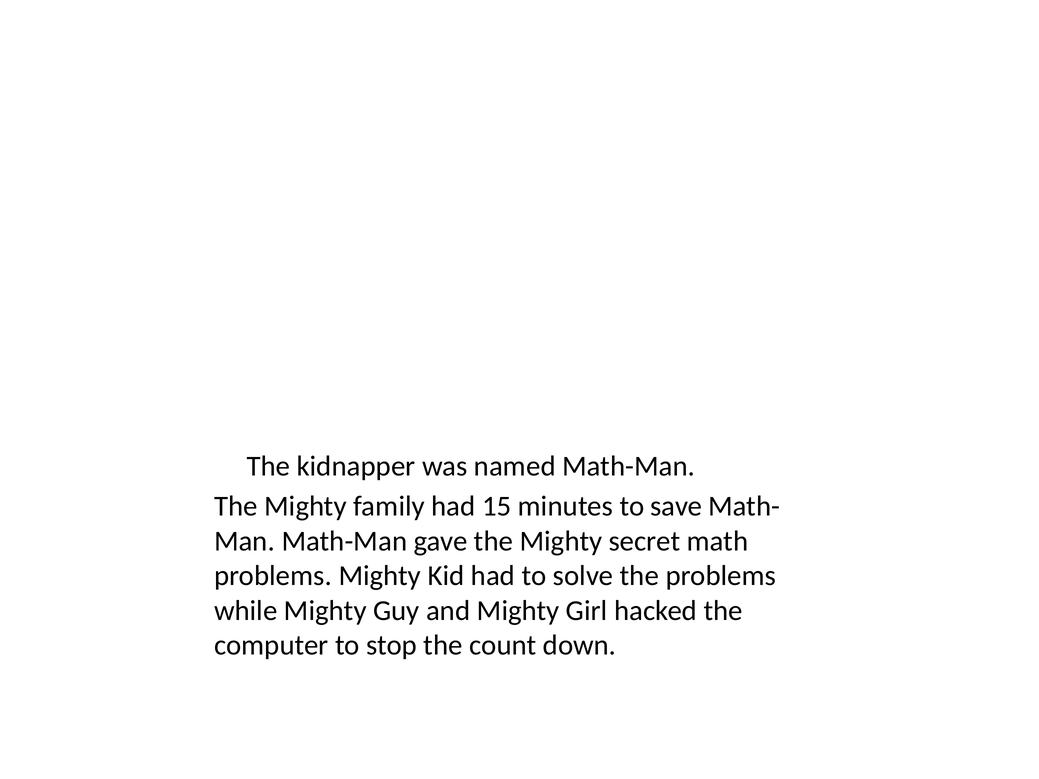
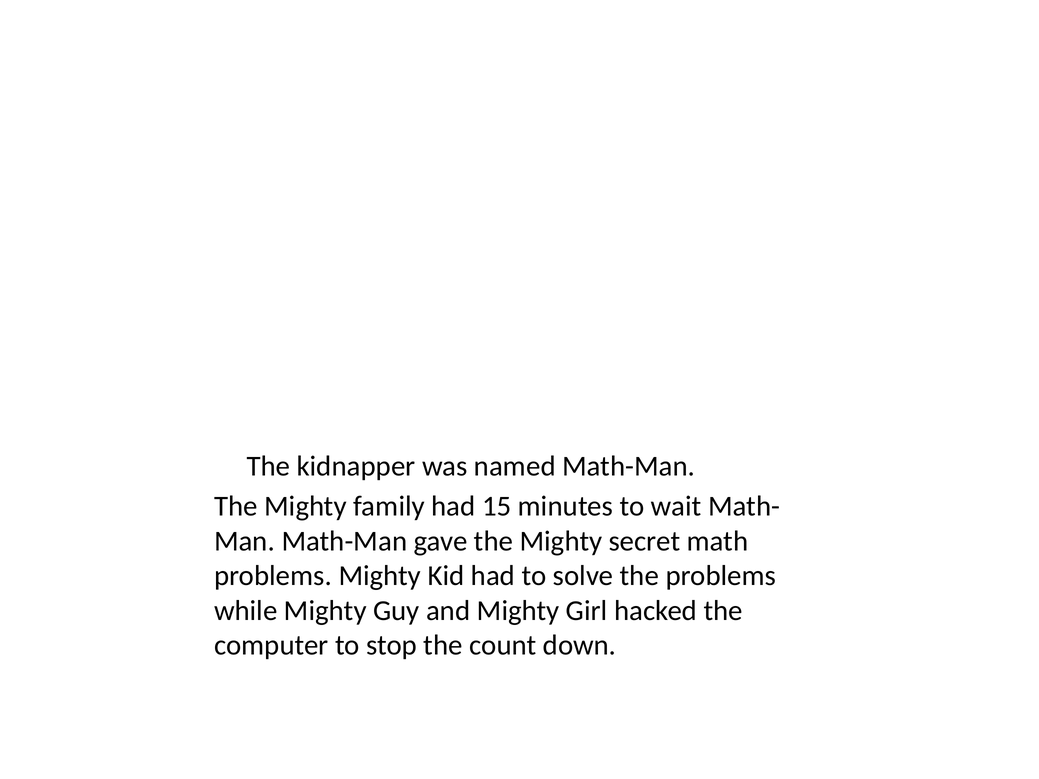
save: save -> wait
